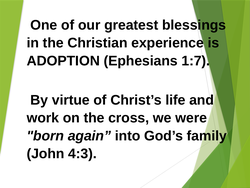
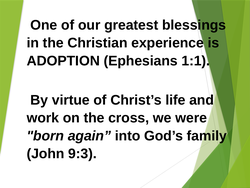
1:7: 1:7 -> 1:1
4:3: 4:3 -> 9:3
